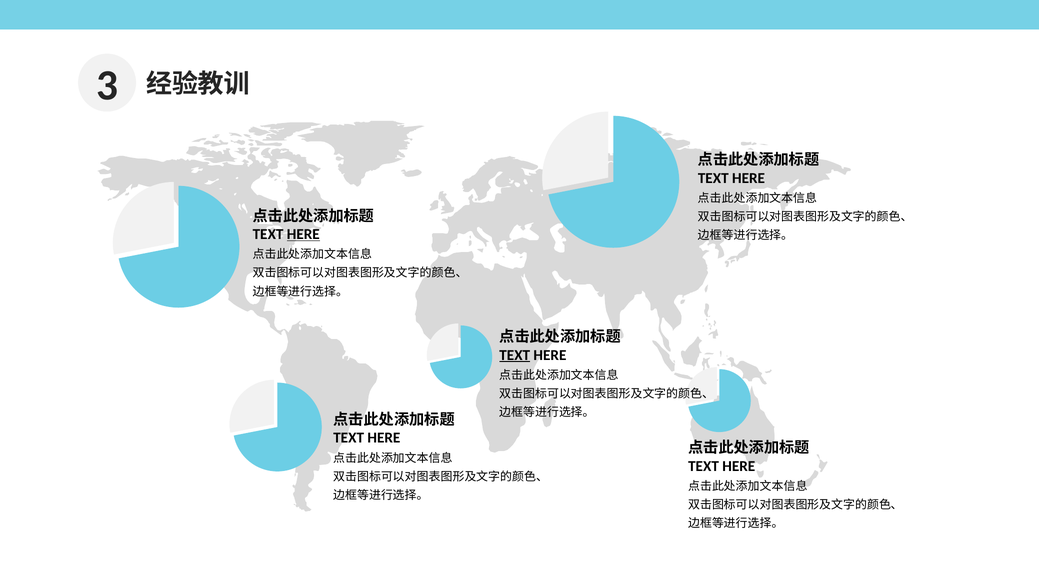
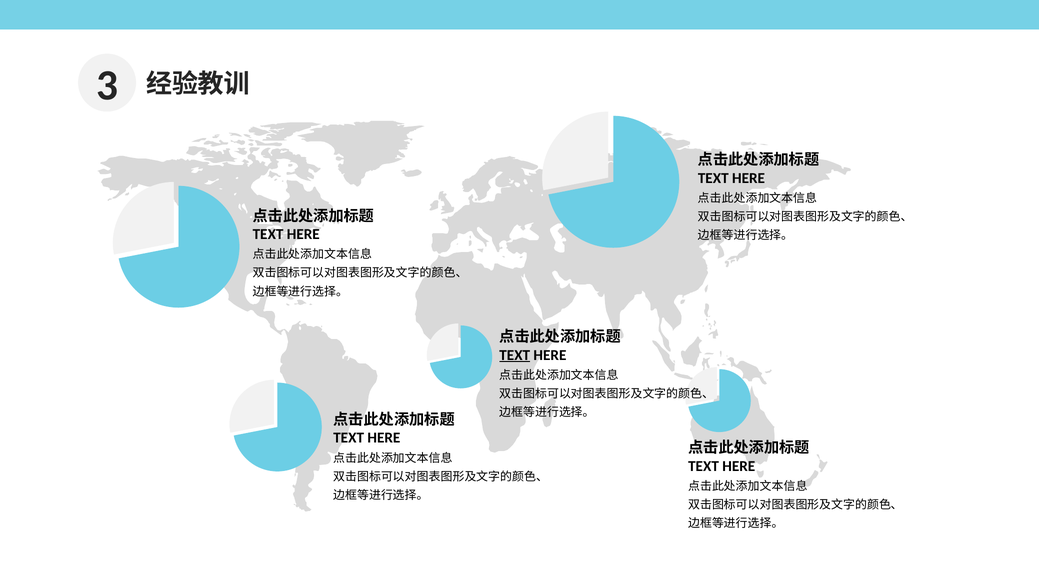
HERE at (303, 234) underline: present -> none
